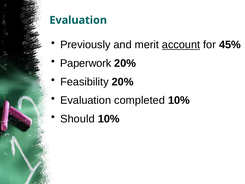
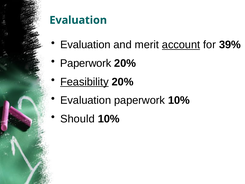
Previously at (85, 45): Previously -> Evaluation
45%: 45% -> 39%
Feasibility underline: none -> present
Evaluation completed: completed -> paperwork
